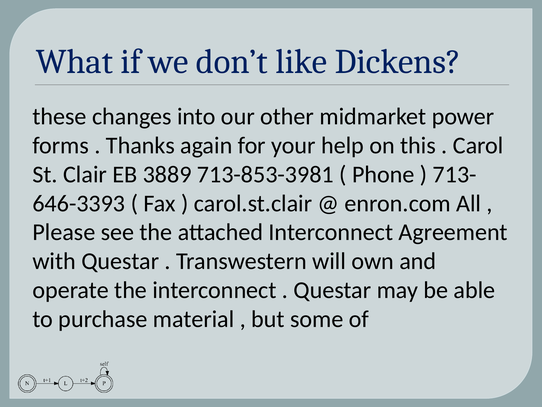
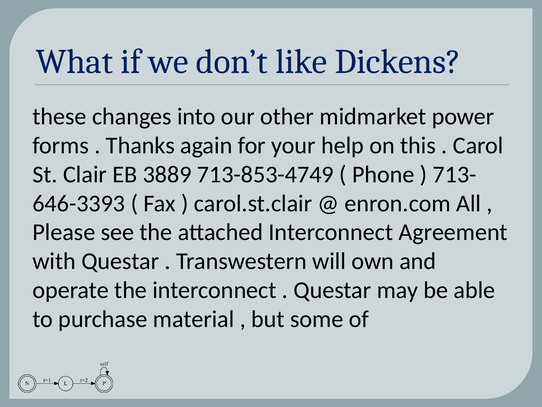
713-853-3981: 713-853-3981 -> 713-853-4749
